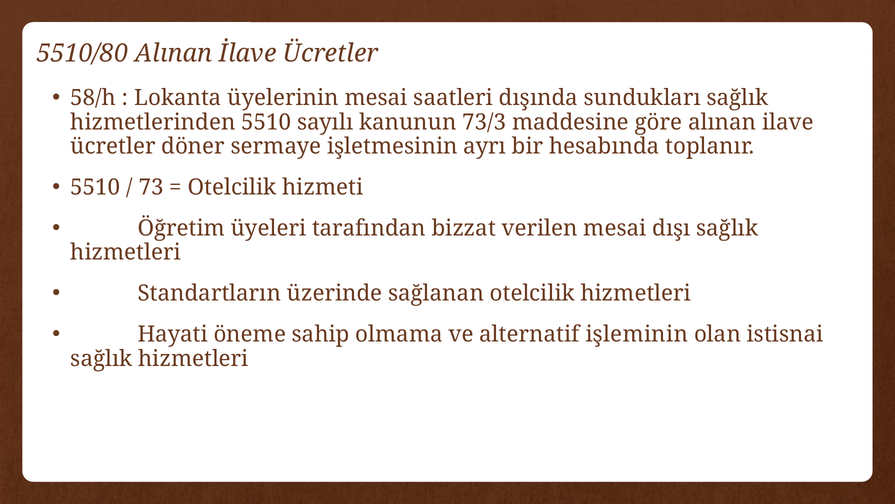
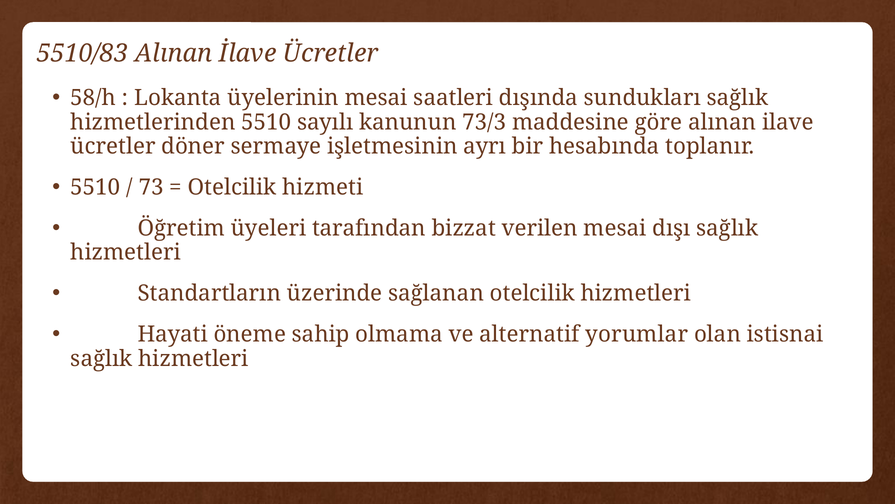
5510/80: 5510/80 -> 5510/83
işleminin: işleminin -> yorumlar
